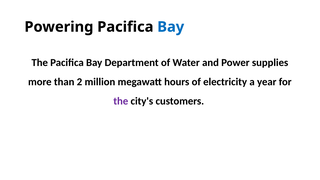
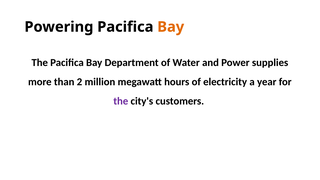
Bay at (171, 27) colour: blue -> orange
